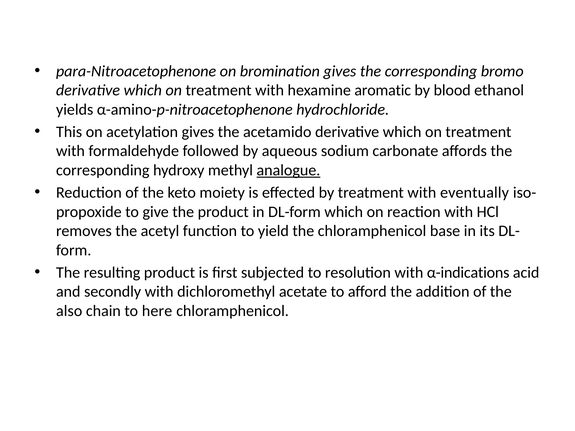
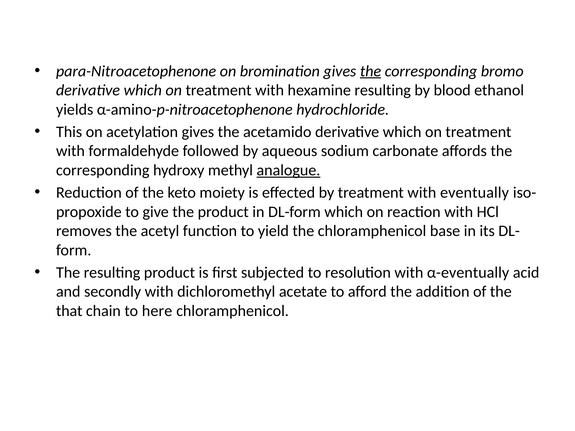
the at (371, 71) underline: none -> present
hexamine aromatic: aromatic -> resulting
α-indications: α-indications -> α-eventually
also: also -> that
